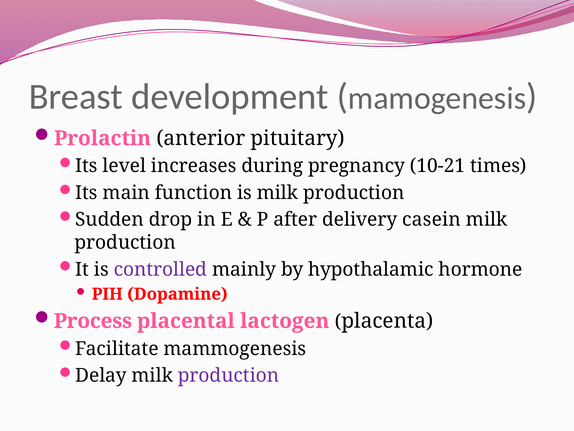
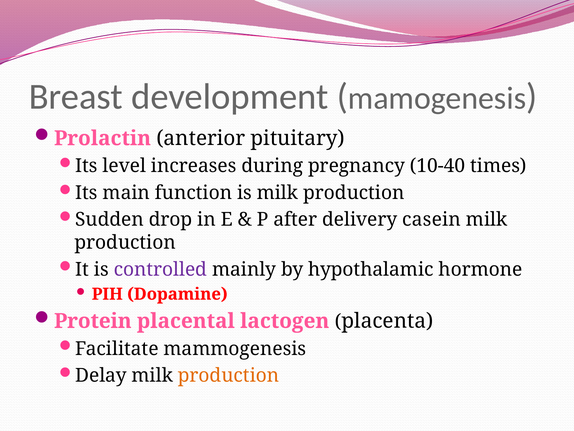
10-21: 10-21 -> 10-40
Process: Process -> Protein
production at (229, 375) colour: purple -> orange
